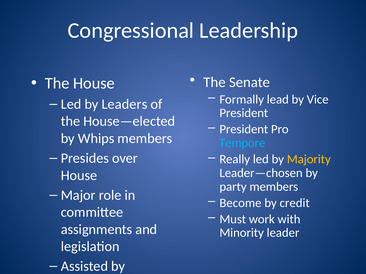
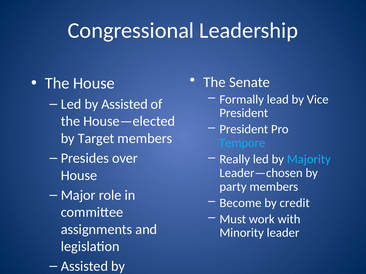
by Leaders: Leaders -> Assisted
by Whips: Whips -> Target
Majority at (309, 160) colour: yellow -> light blue
